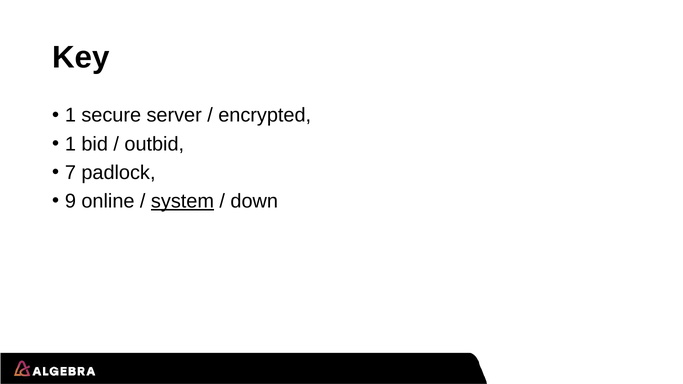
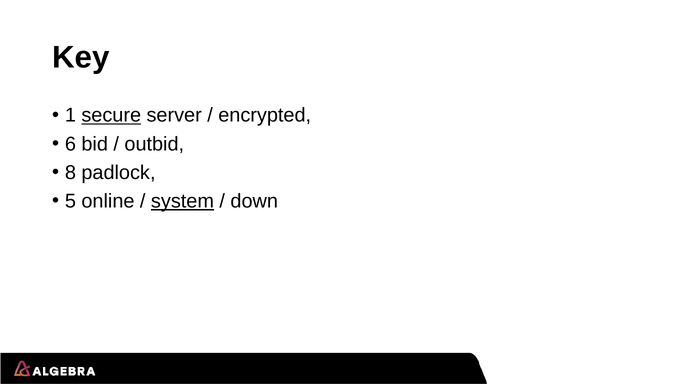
secure underline: none -> present
1 at (70, 144): 1 -> 6
7: 7 -> 8
9: 9 -> 5
